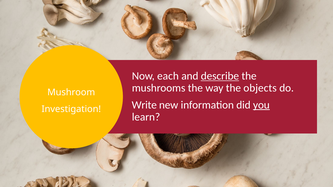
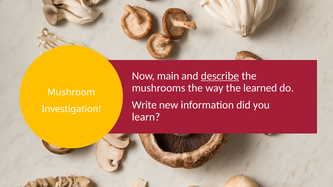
each: each -> main
objects: objects -> learned
you underline: present -> none
